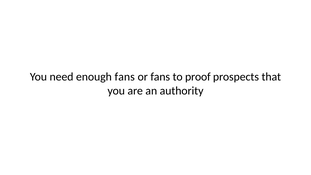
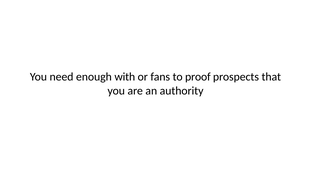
enough fans: fans -> with
